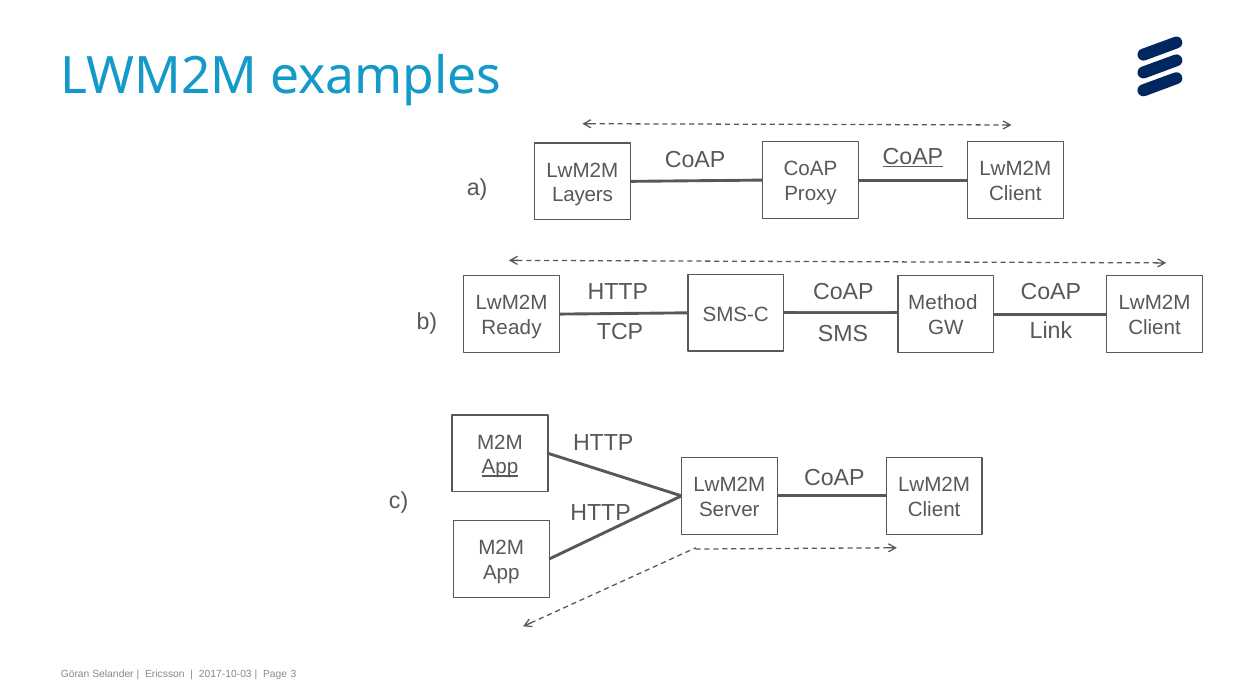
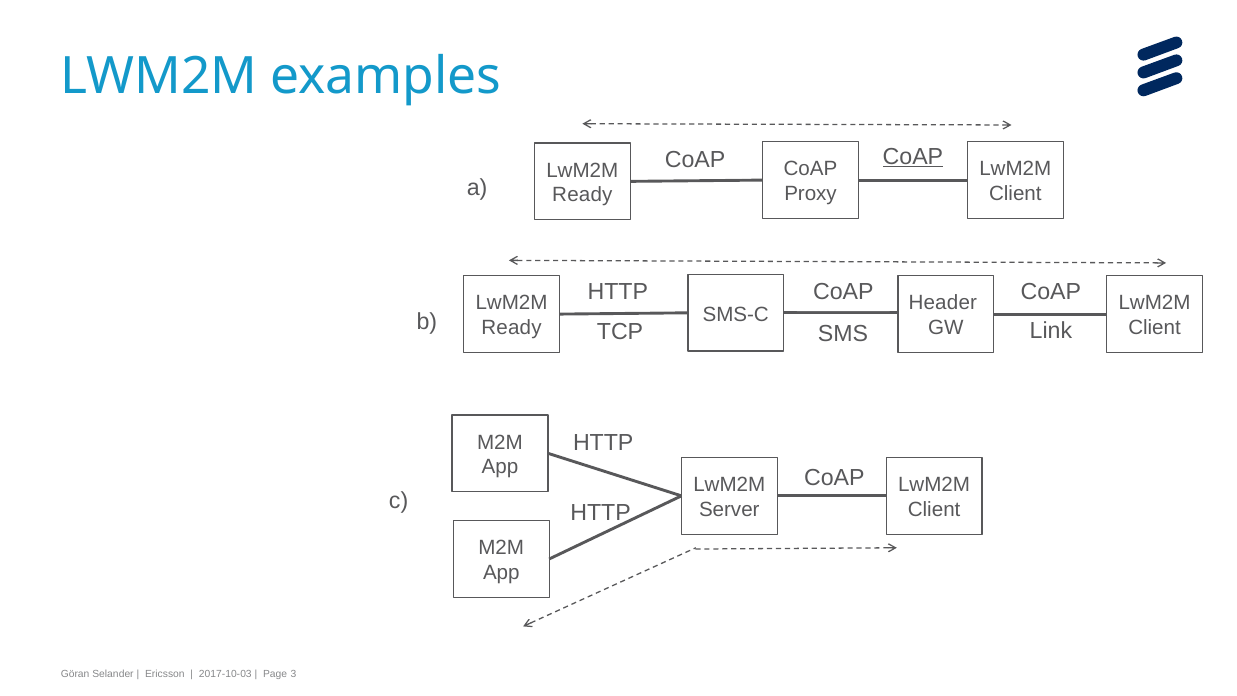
Layers at (583, 195): Layers -> Ready
Method: Method -> Header
App at (500, 467) underline: present -> none
